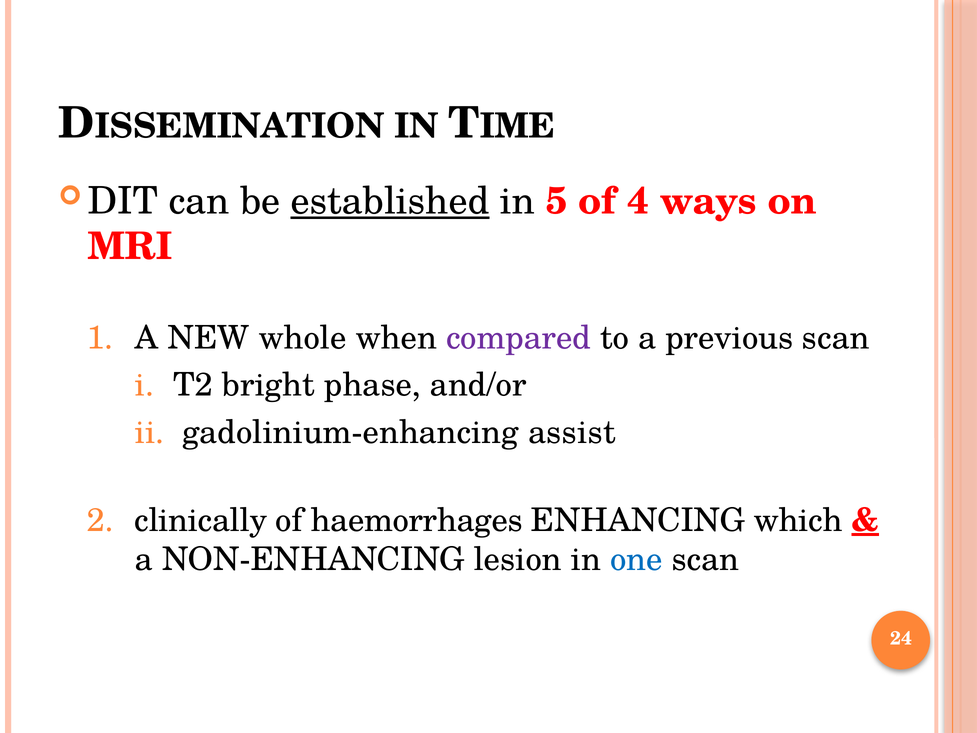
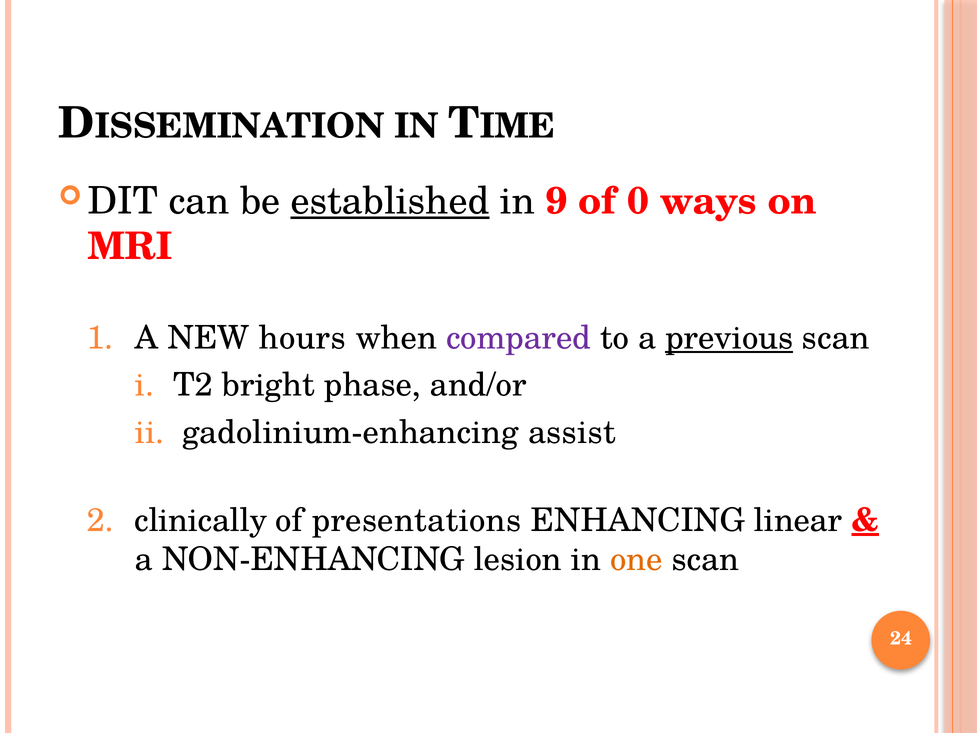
5: 5 -> 9
4: 4 -> 0
whole: whole -> hours
previous underline: none -> present
haemorrhages: haemorrhages -> presentations
which: which -> linear
one colour: blue -> orange
